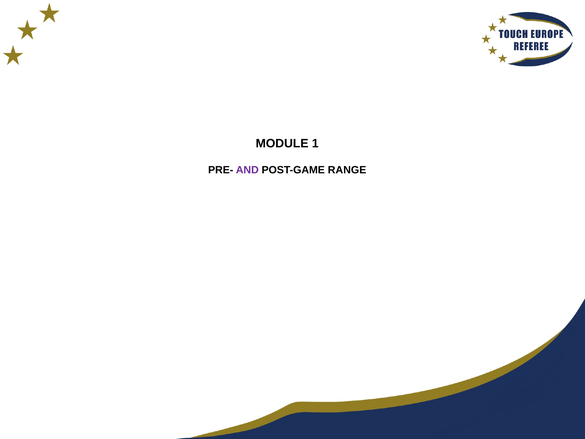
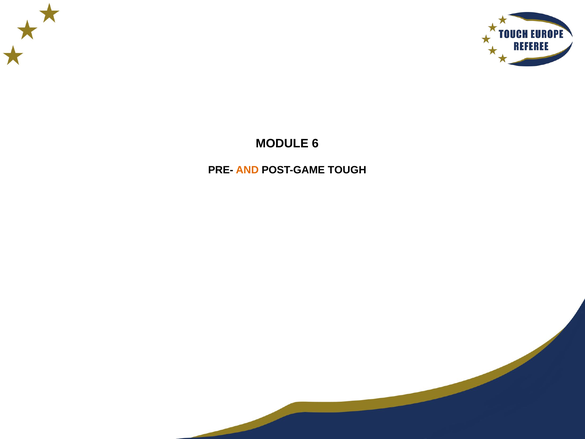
1: 1 -> 6
AND colour: purple -> orange
RANGE: RANGE -> TOUGH
